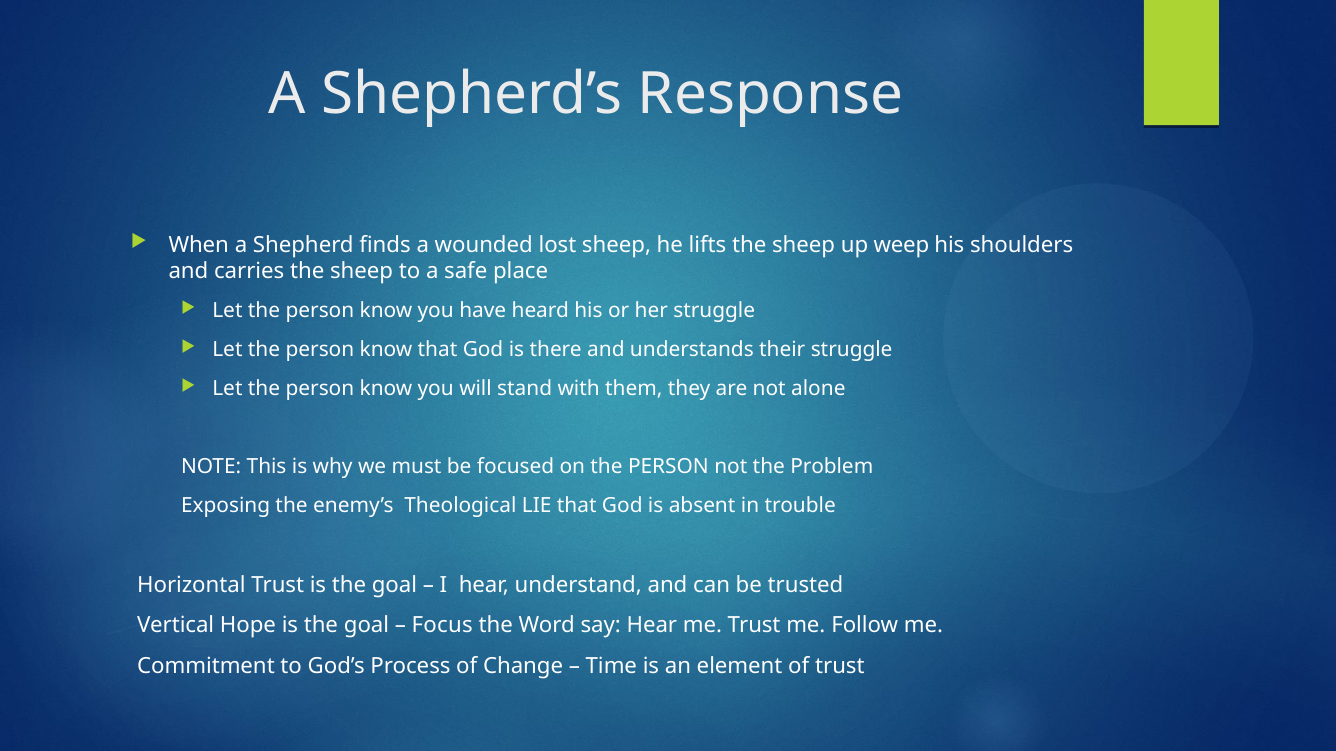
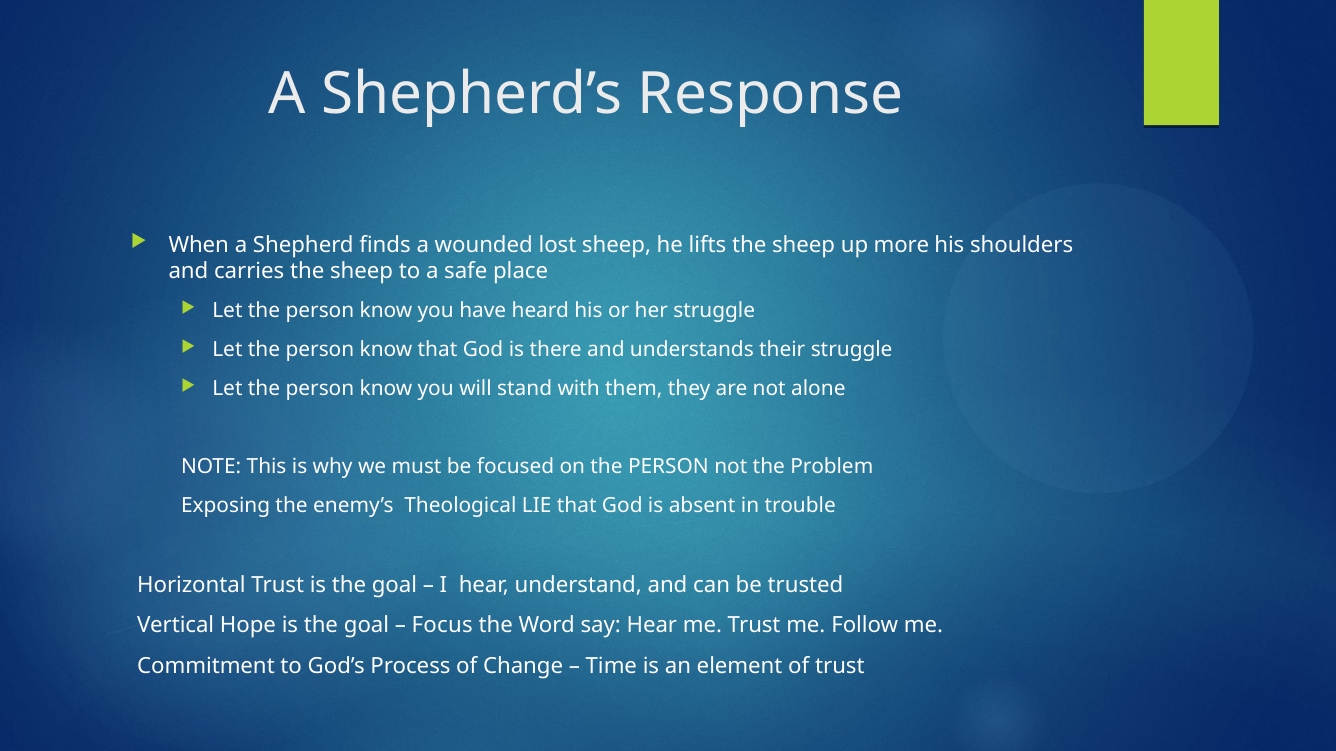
weep: weep -> more
